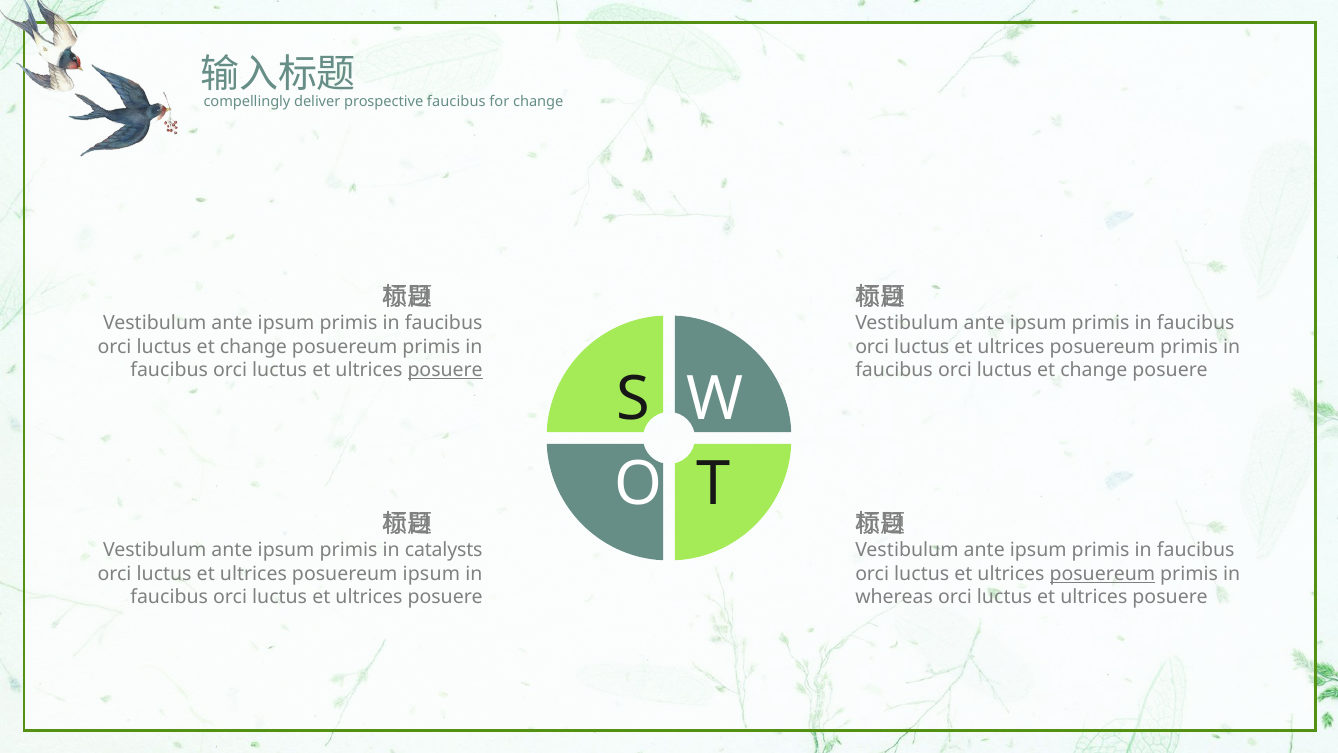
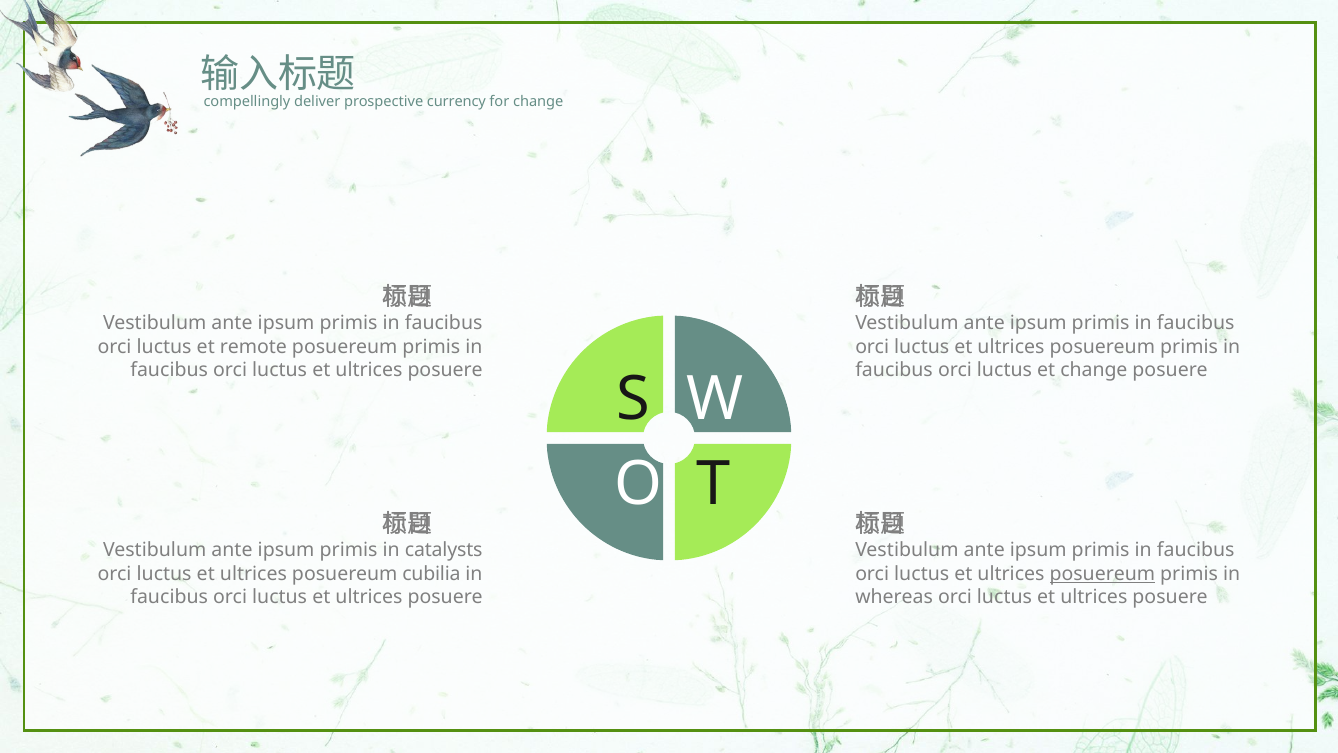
prospective faucibus: faucibus -> currency
change at (253, 346): change -> remote
posuere at (445, 370) underline: present -> none
posuereum ipsum: ipsum -> cubilia
